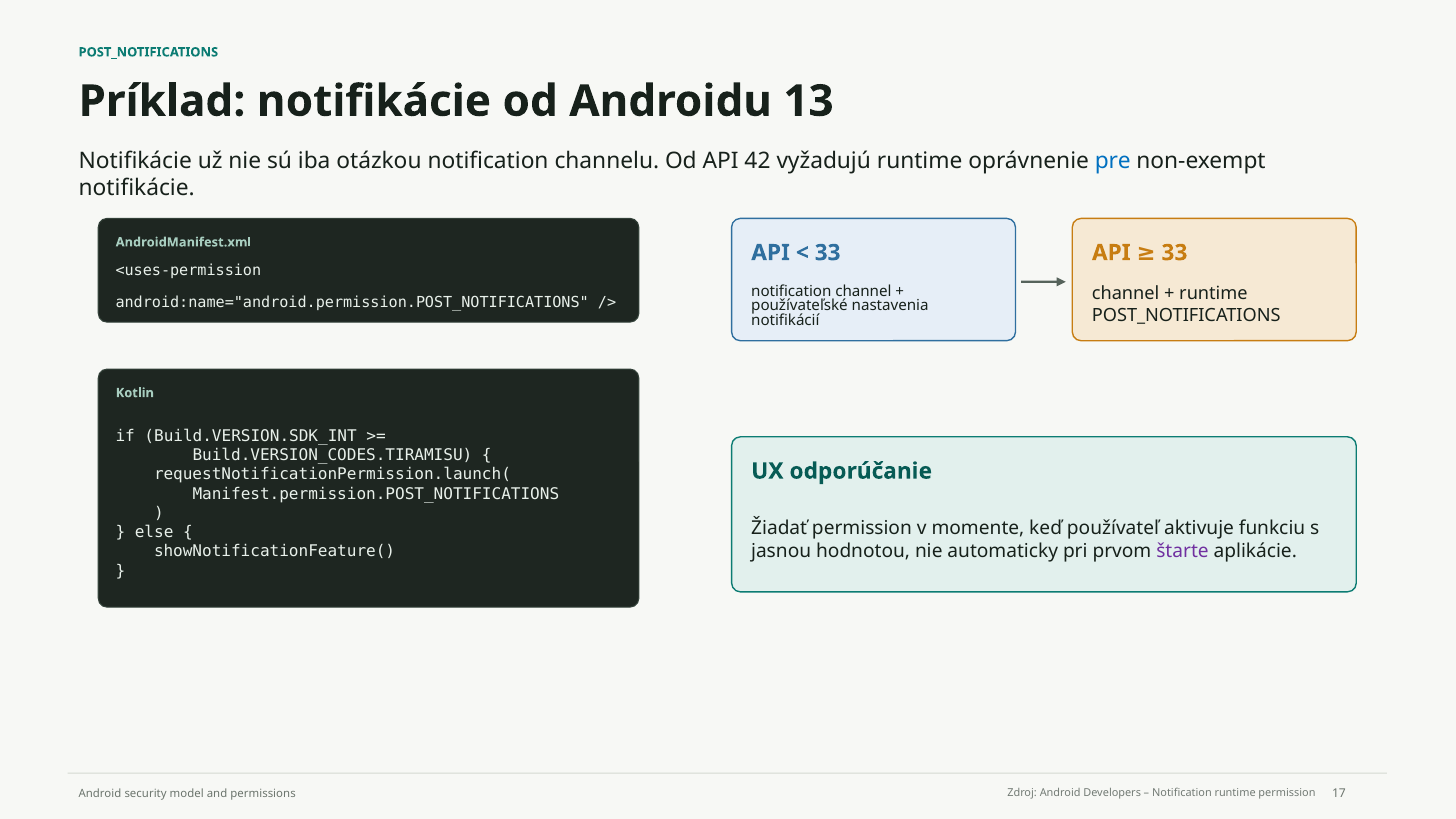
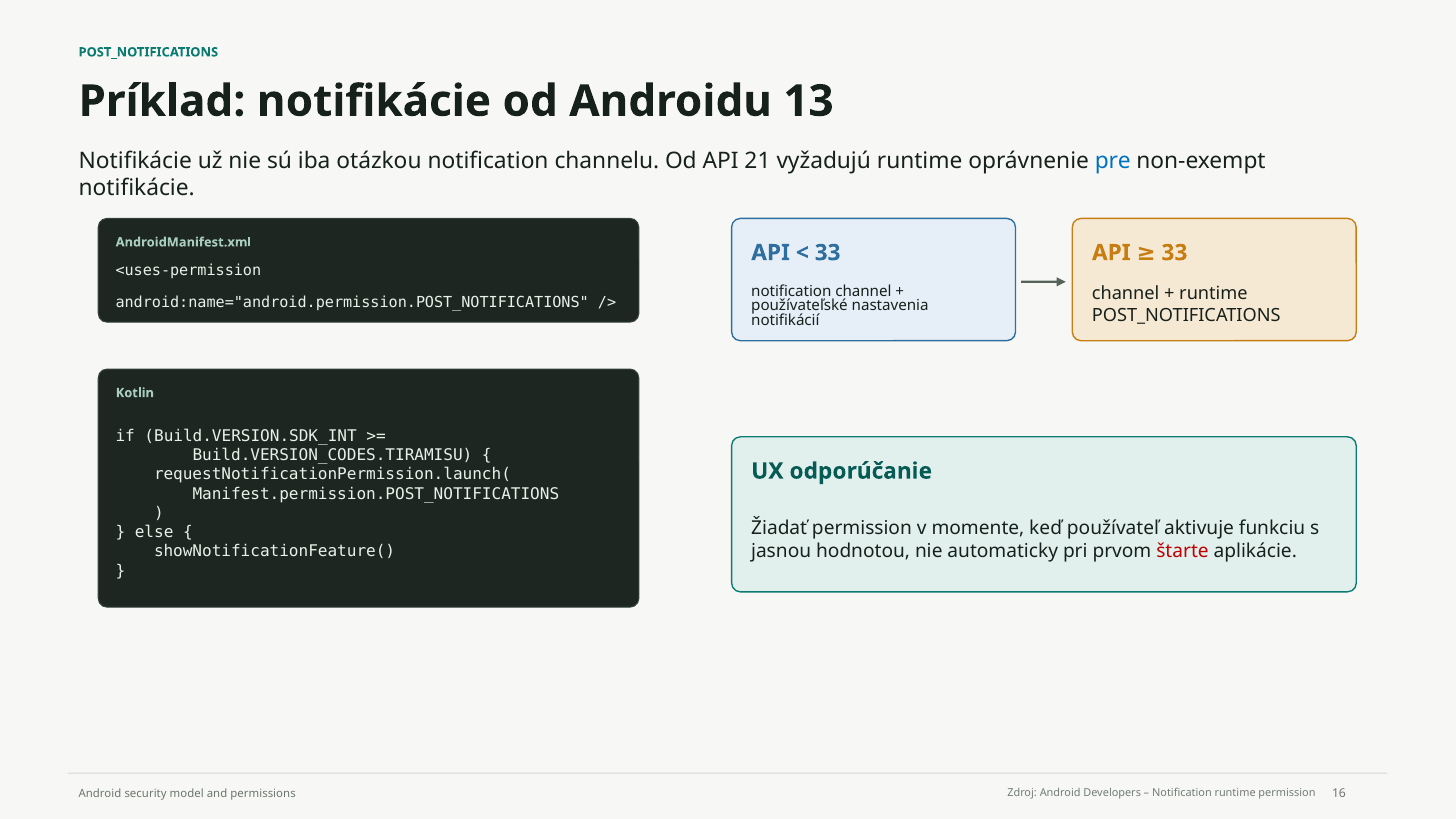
42: 42 -> 21
štarte colour: purple -> red
17: 17 -> 16
